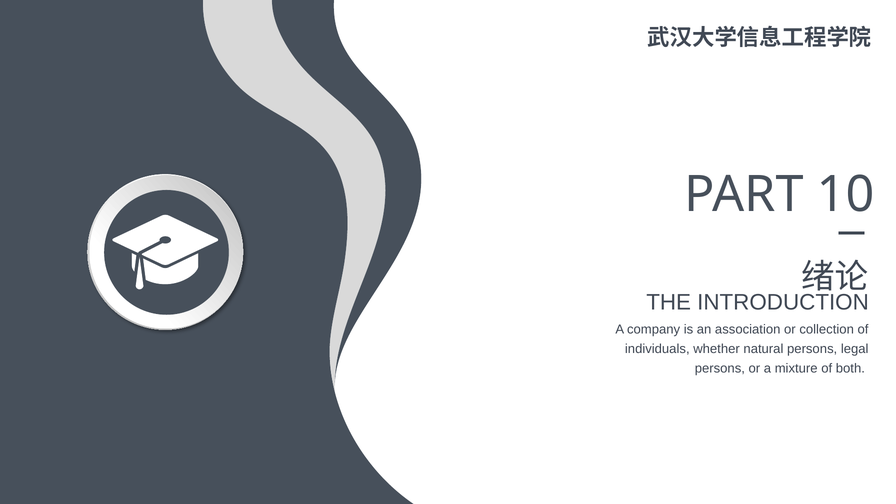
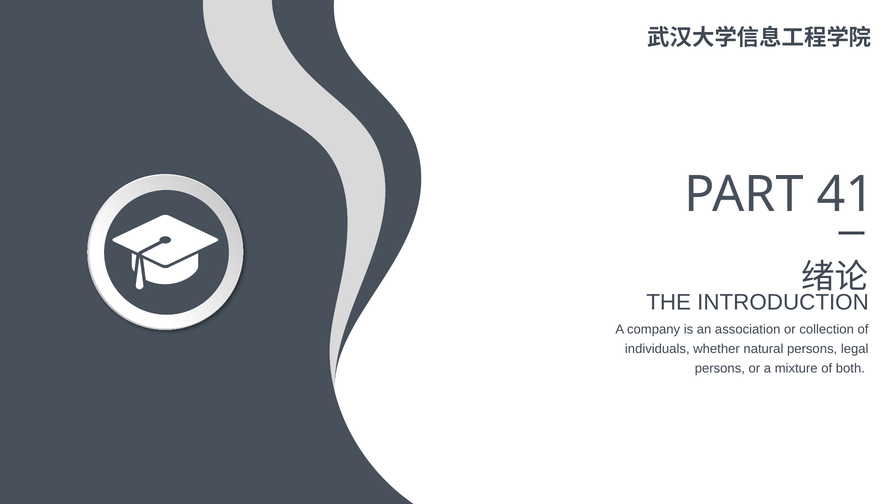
10: 10 -> 41
